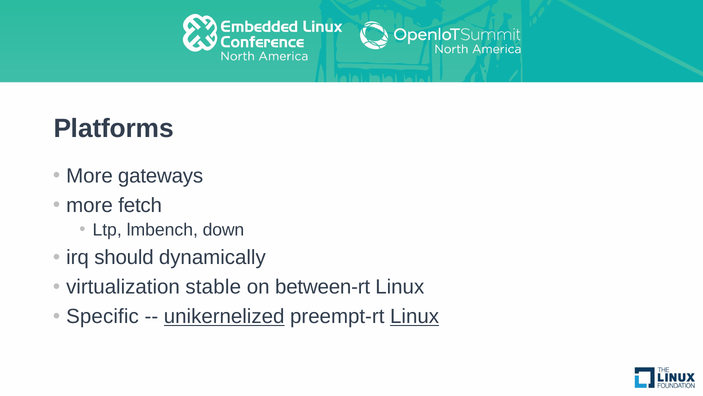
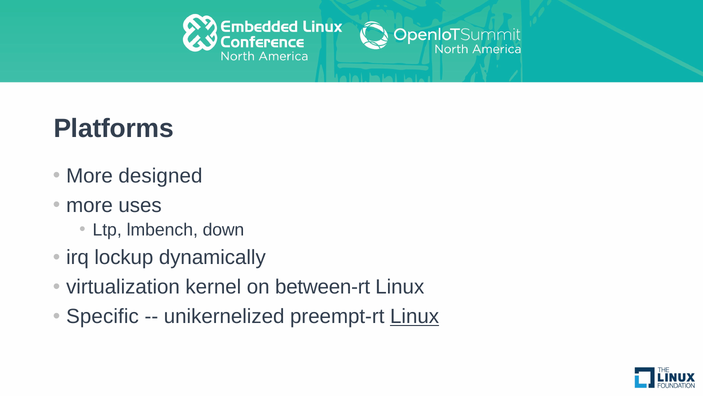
gateways: gateways -> designed
fetch: fetch -> uses
should: should -> lockup
stable: stable -> kernel
unikernelized underline: present -> none
